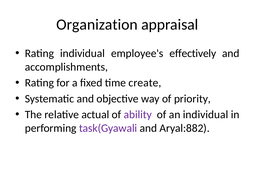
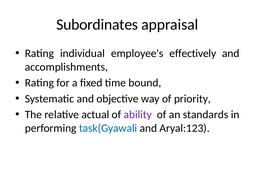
Organization: Organization -> Subordinates
create: create -> bound
an individual: individual -> standards
task(Gyawali colour: purple -> blue
Aryal:882: Aryal:882 -> Aryal:123
